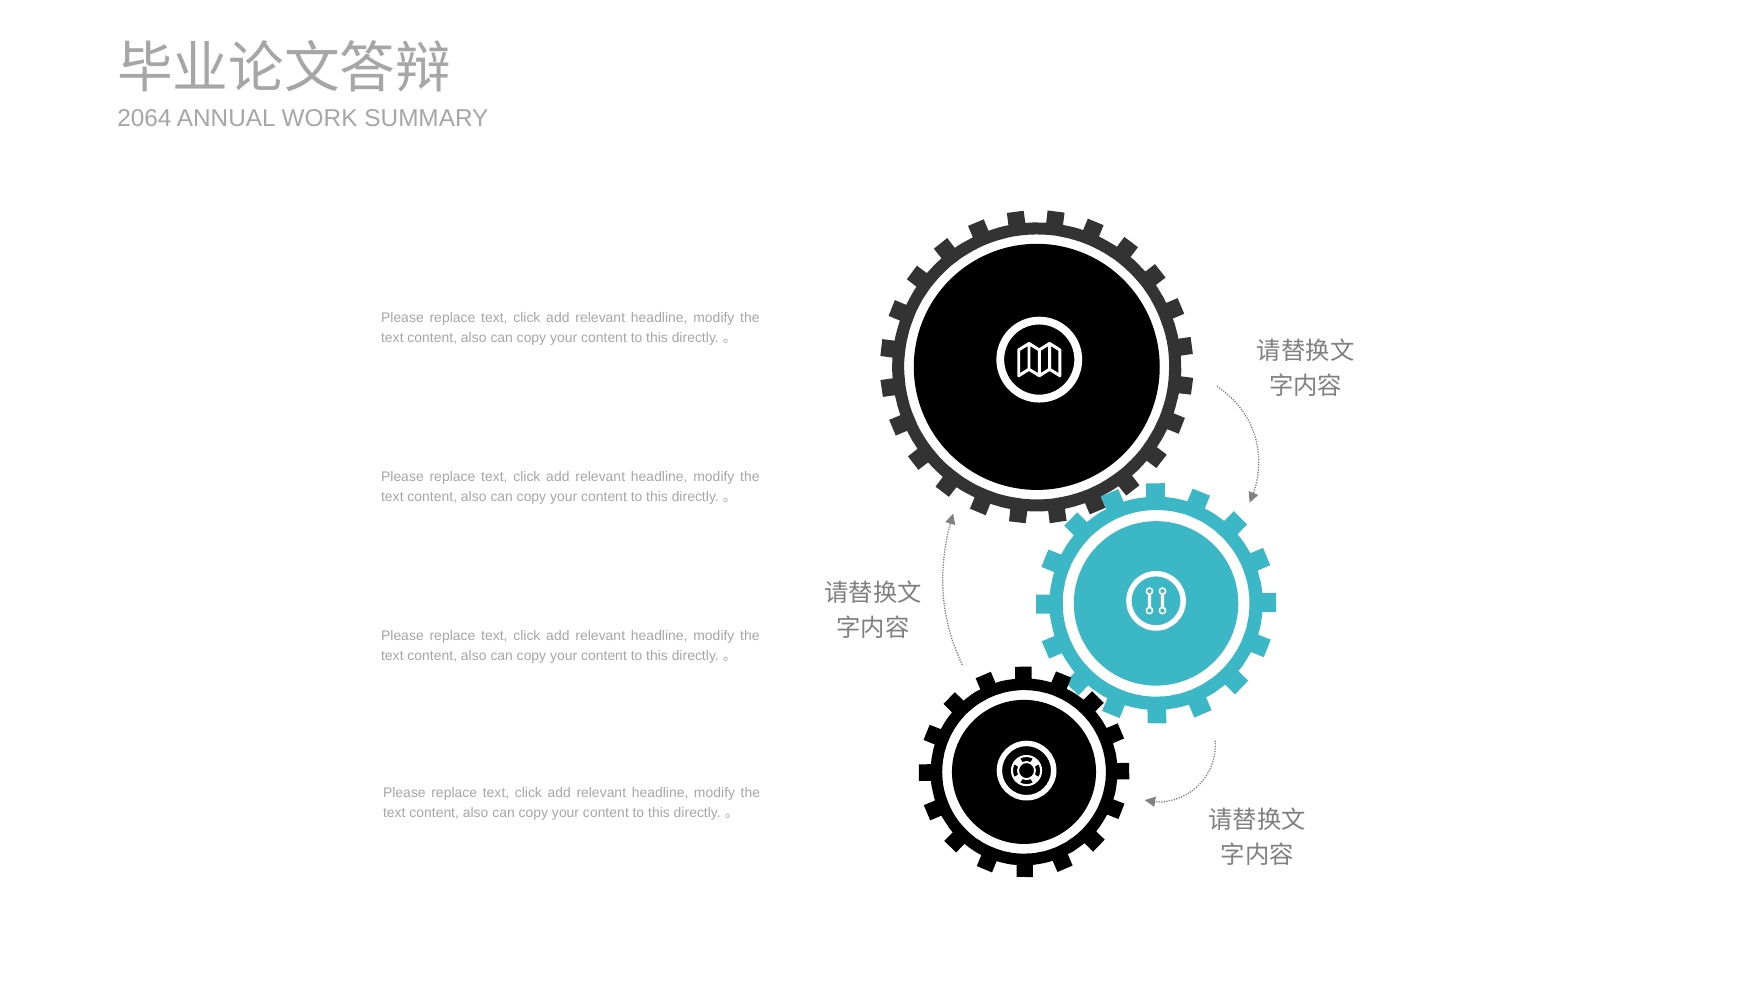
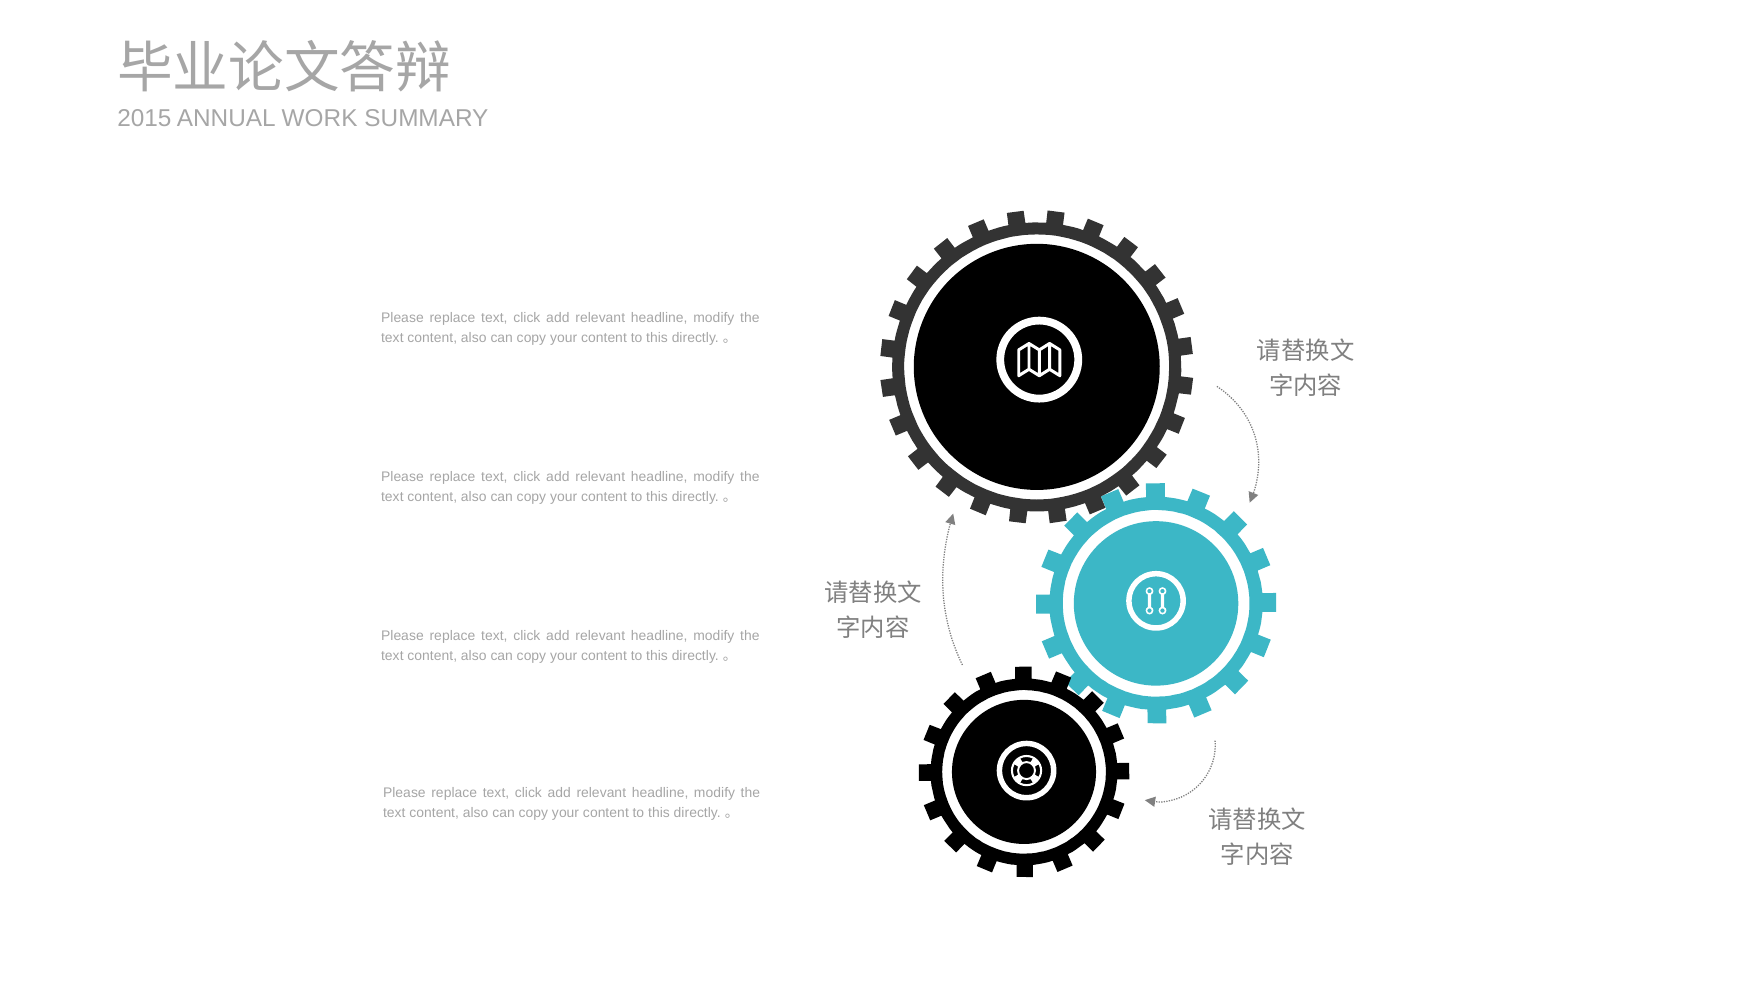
2064: 2064 -> 2015
